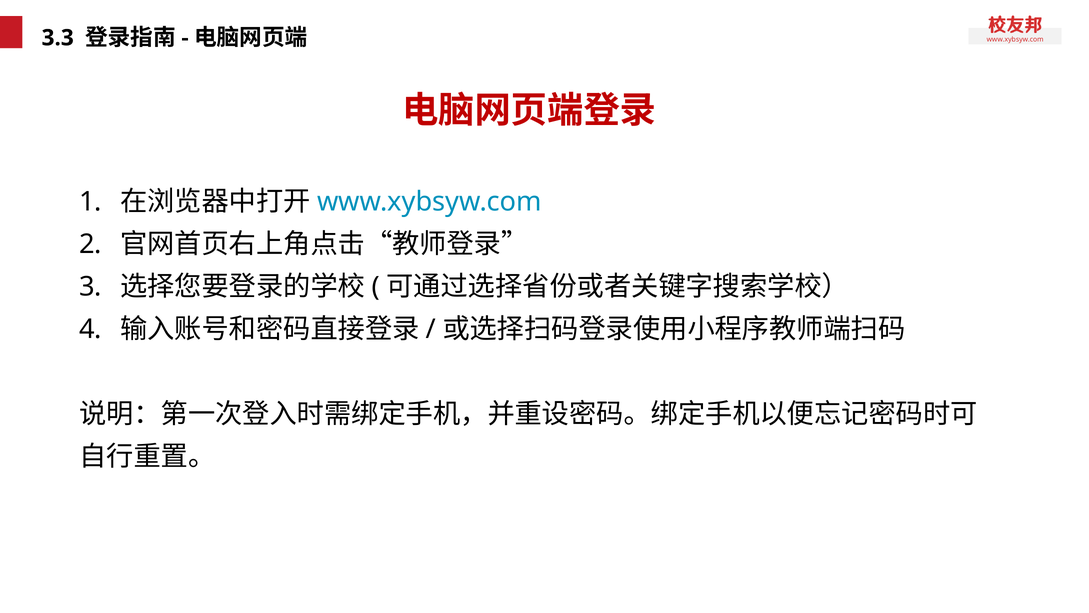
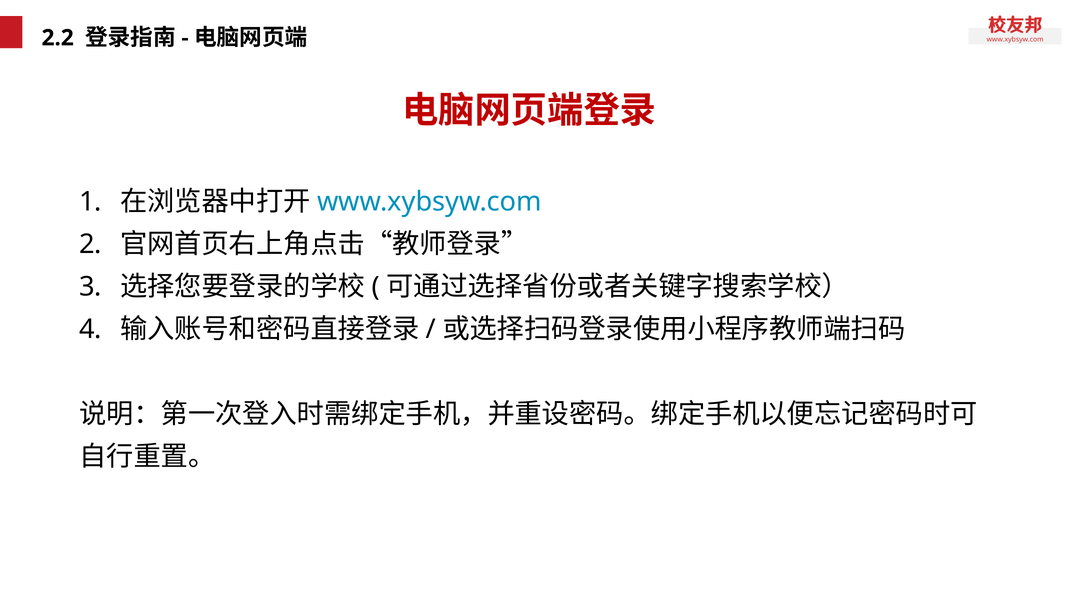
3.3: 3.3 -> 2.2
